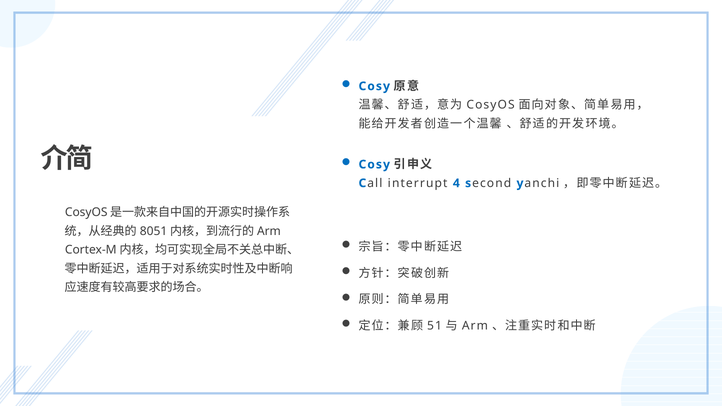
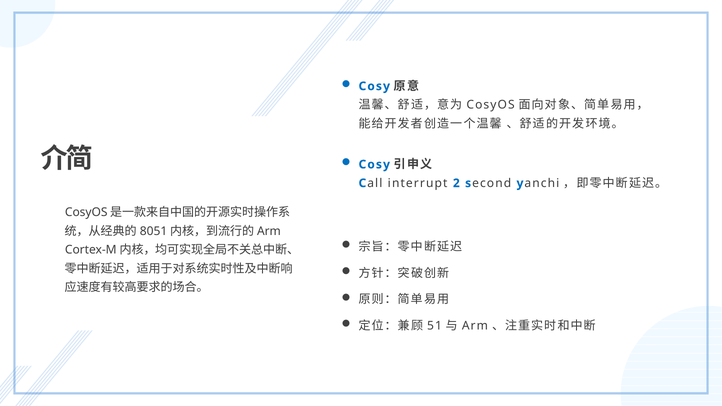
4: 4 -> 2
